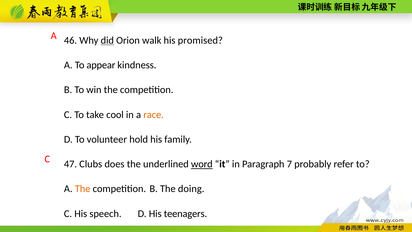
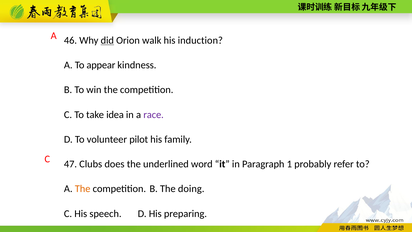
promised: promised -> induction
cool: cool -> idea
race colour: orange -> purple
hold: hold -> pilot
word underline: present -> none
7: 7 -> 1
teenagers: teenagers -> preparing
